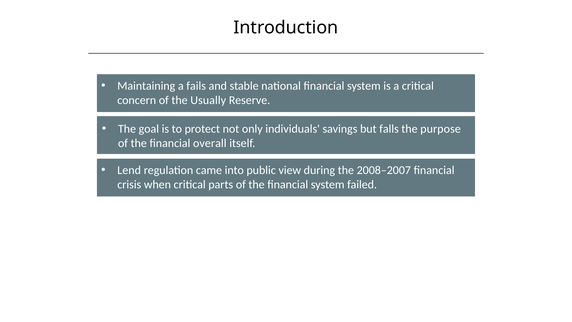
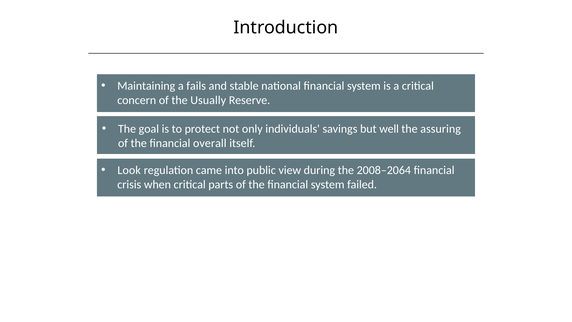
falls: falls -> well
purpose: purpose -> assuring
Lend: Lend -> Look
2008–2007: 2008–2007 -> 2008–2064
